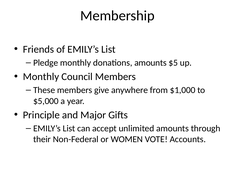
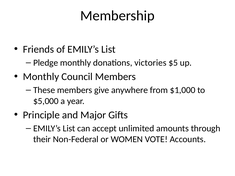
donations amounts: amounts -> victories
